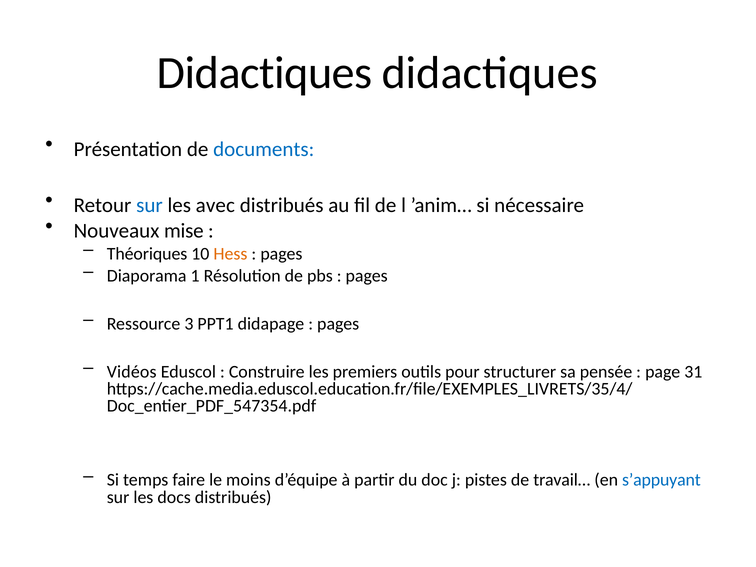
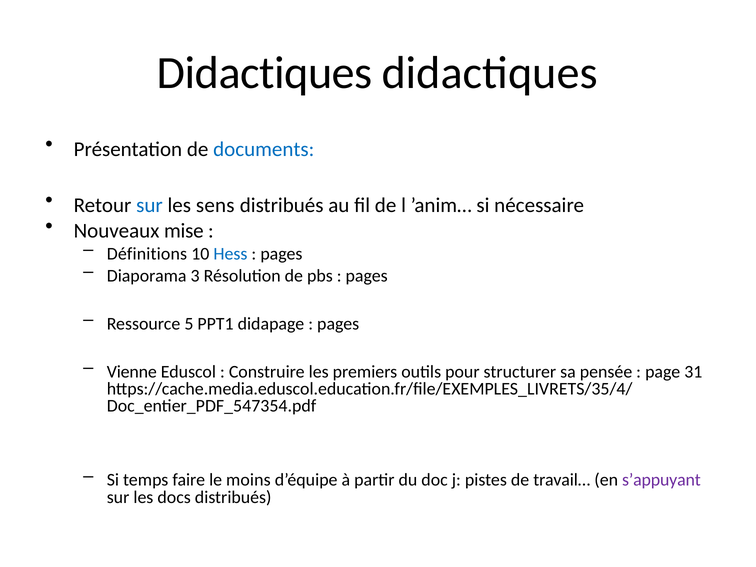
avec: avec -> sens
Théoriques: Théoriques -> Définitions
Hess colour: orange -> blue
1: 1 -> 3
3: 3 -> 5
Vidéos: Vidéos -> Vienne
s’appuyant colour: blue -> purple
